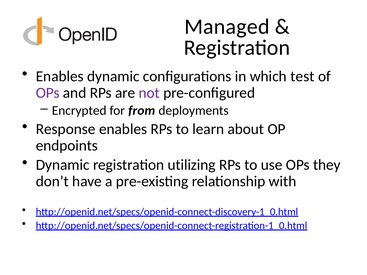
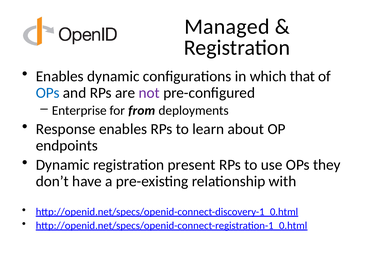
test: test -> that
OPs at (48, 93) colour: purple -> blue
Encrypted: Encrypted -> Enterprise
utilizing: utilizing -> present
